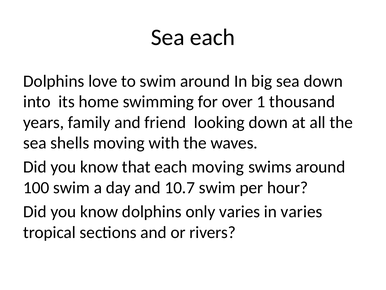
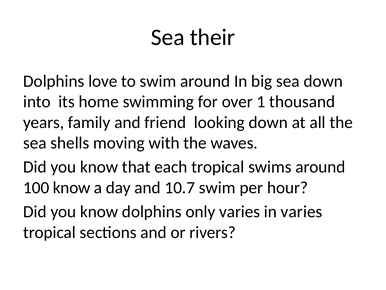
Sea each: each -> their
each moving: moving -> tropical
100 swim: swim -> know
